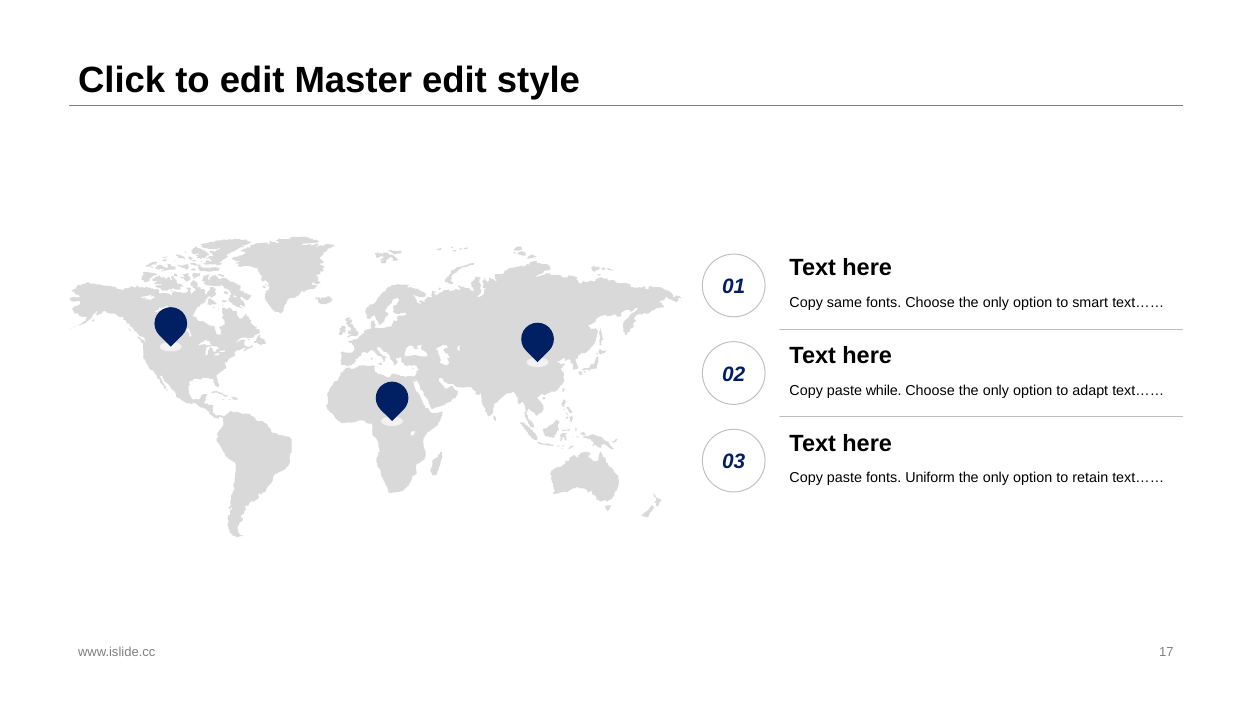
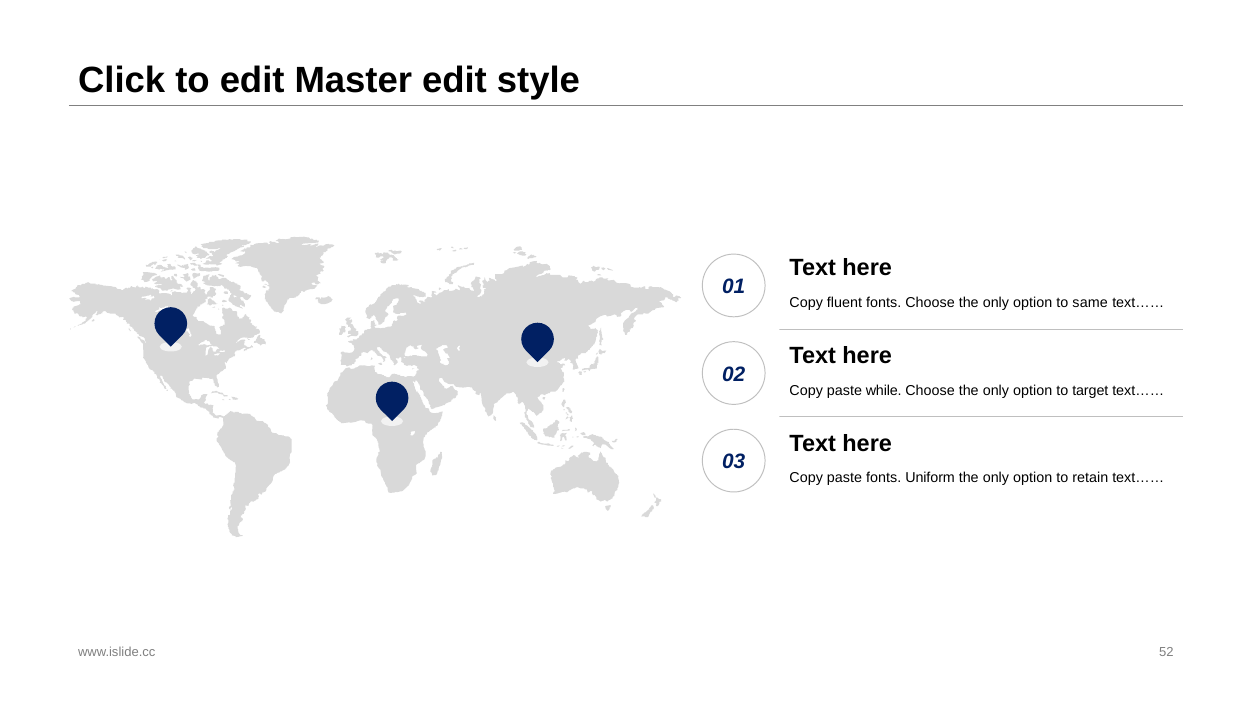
same: same -> fluent
smart: smart -> same
adapt: adapt -> target
17: 17 -> 52
